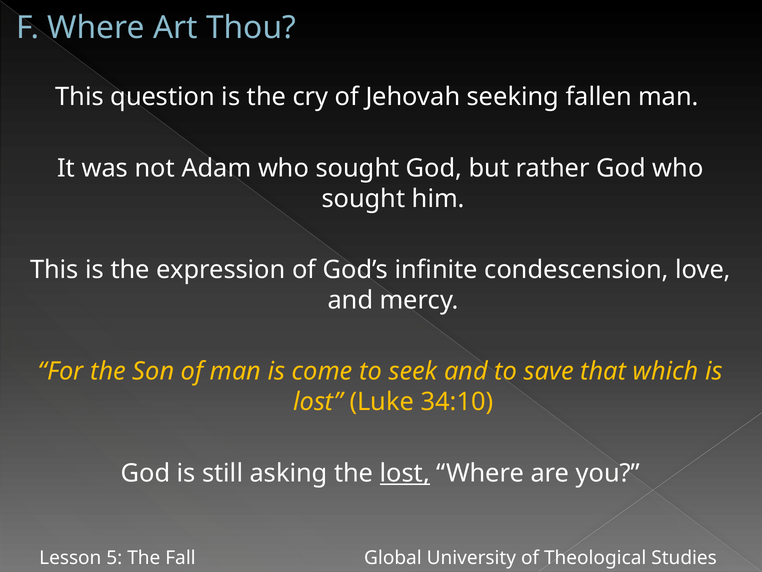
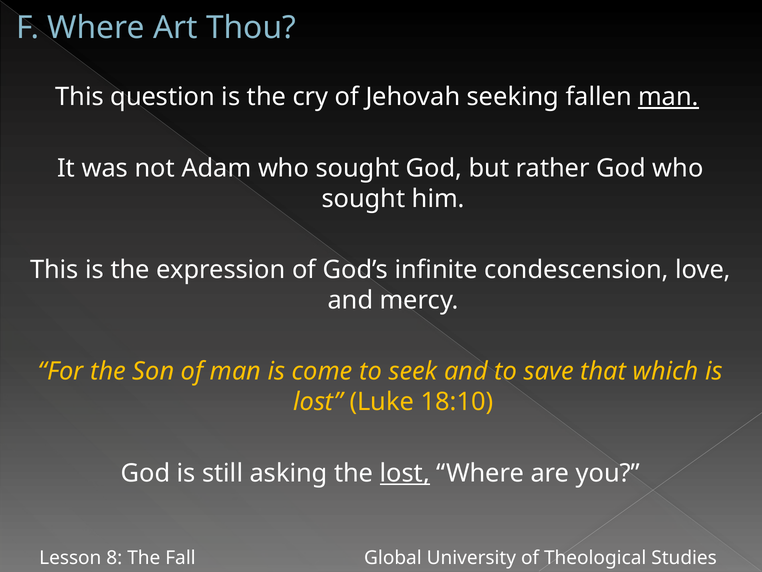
man at (669, 97) underline: none -> present
34:10: 34:10 -> 18:10
5: 5 -> 8
